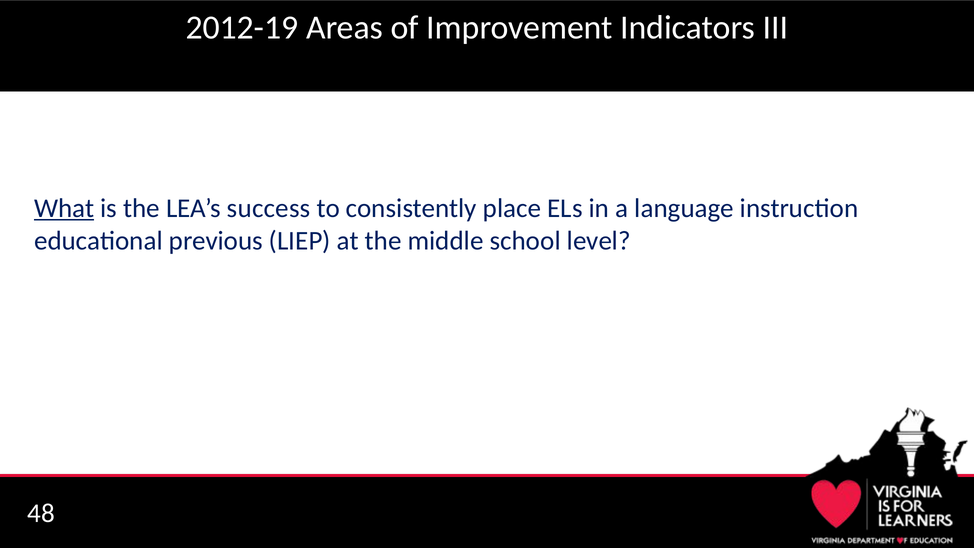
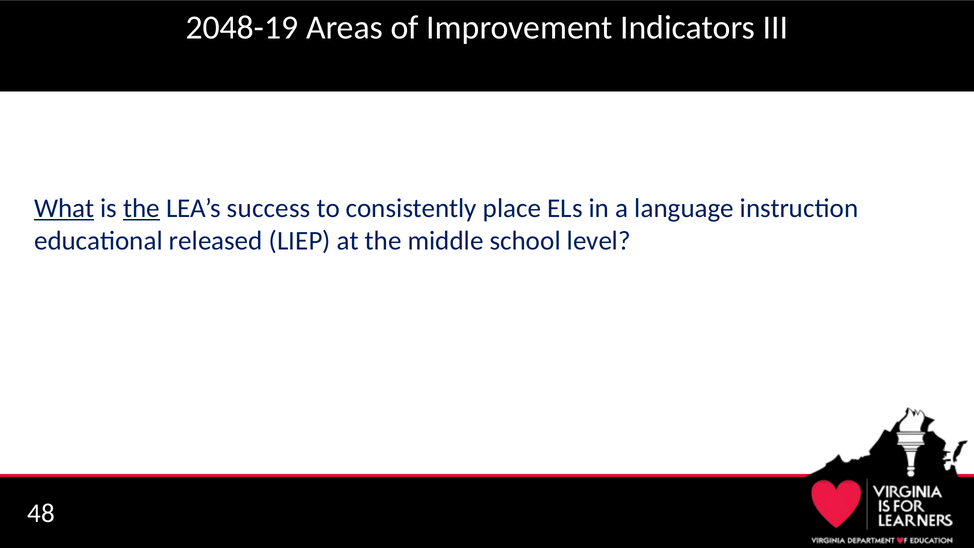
2012-19: 2012-19 -> 2048-19
the at (142, 208) underline: none -> present
previous: previous -> released
